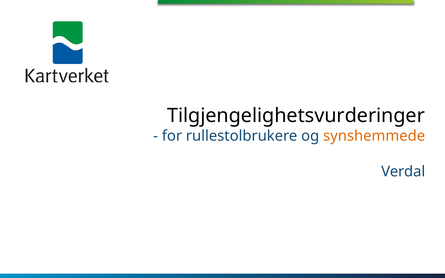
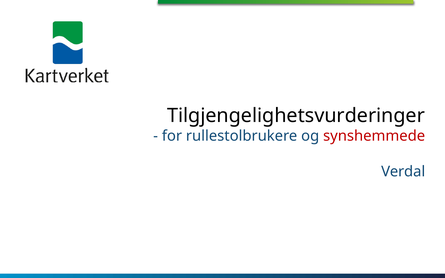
synshemmede colour: orange -> red
